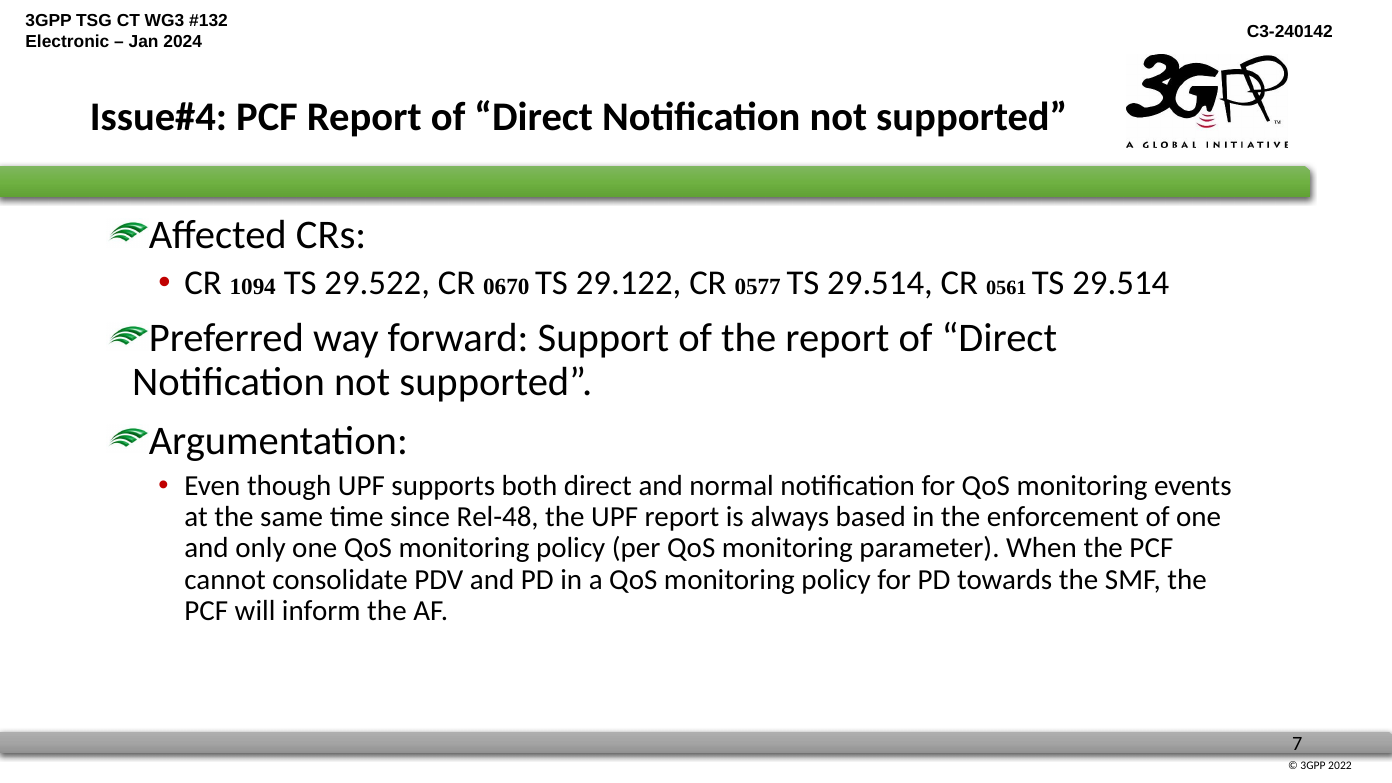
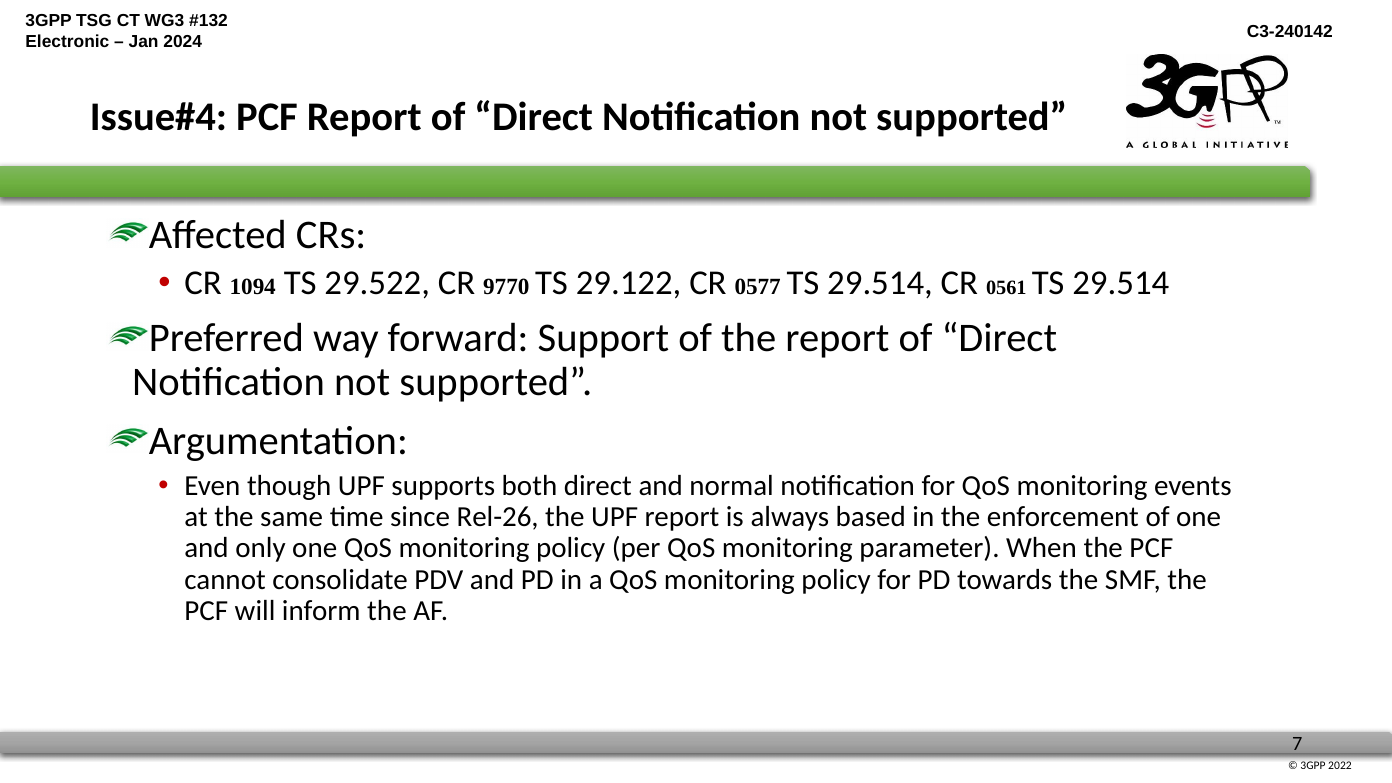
0670: 0670 -> 9770
Rel-48: Rel-48 -> Rel-26
